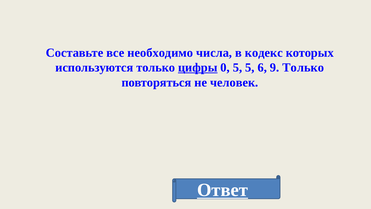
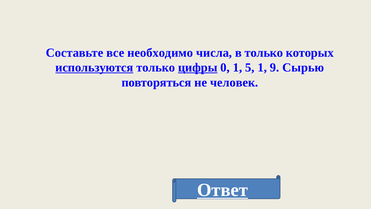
в кодекс: кодекс -> только
используются underline: none -> present
0 5: 5 -> 1
5 6: 6 -> 1
9 Только: Только -> Сырью
